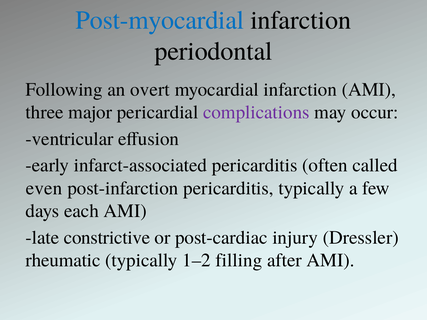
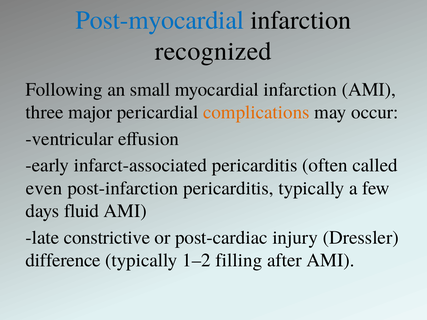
periodontal: periodontal -> recognized
overt: overt -> small
complications colour: purple -> orange
each: each -> fluid
rheumatic: rheumatic -> difference
